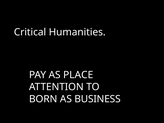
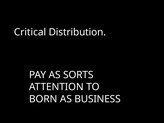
Humanities: Humanities -> Distribution
PLACE: PLACE -> SORTS
